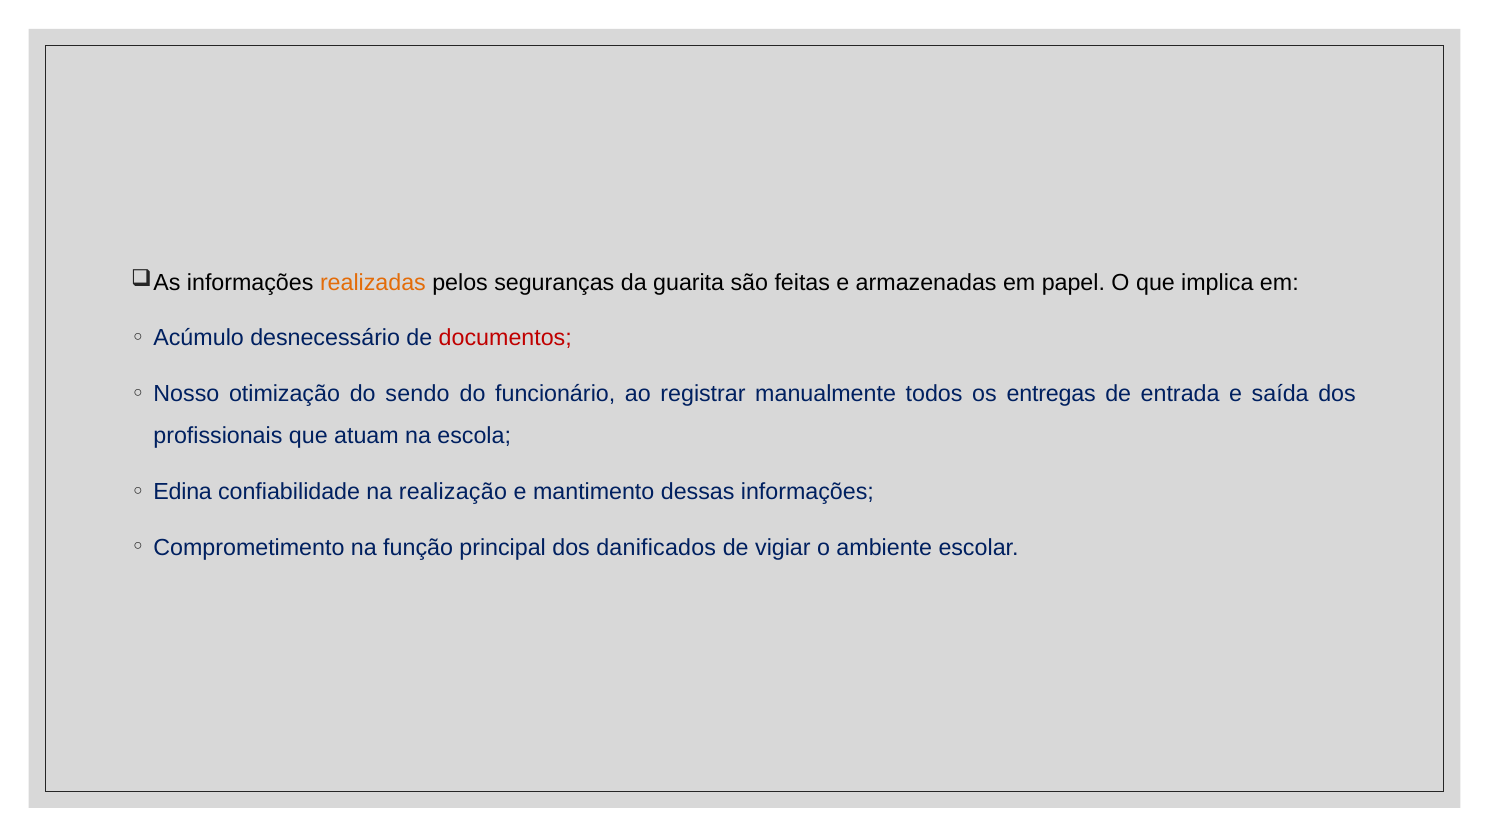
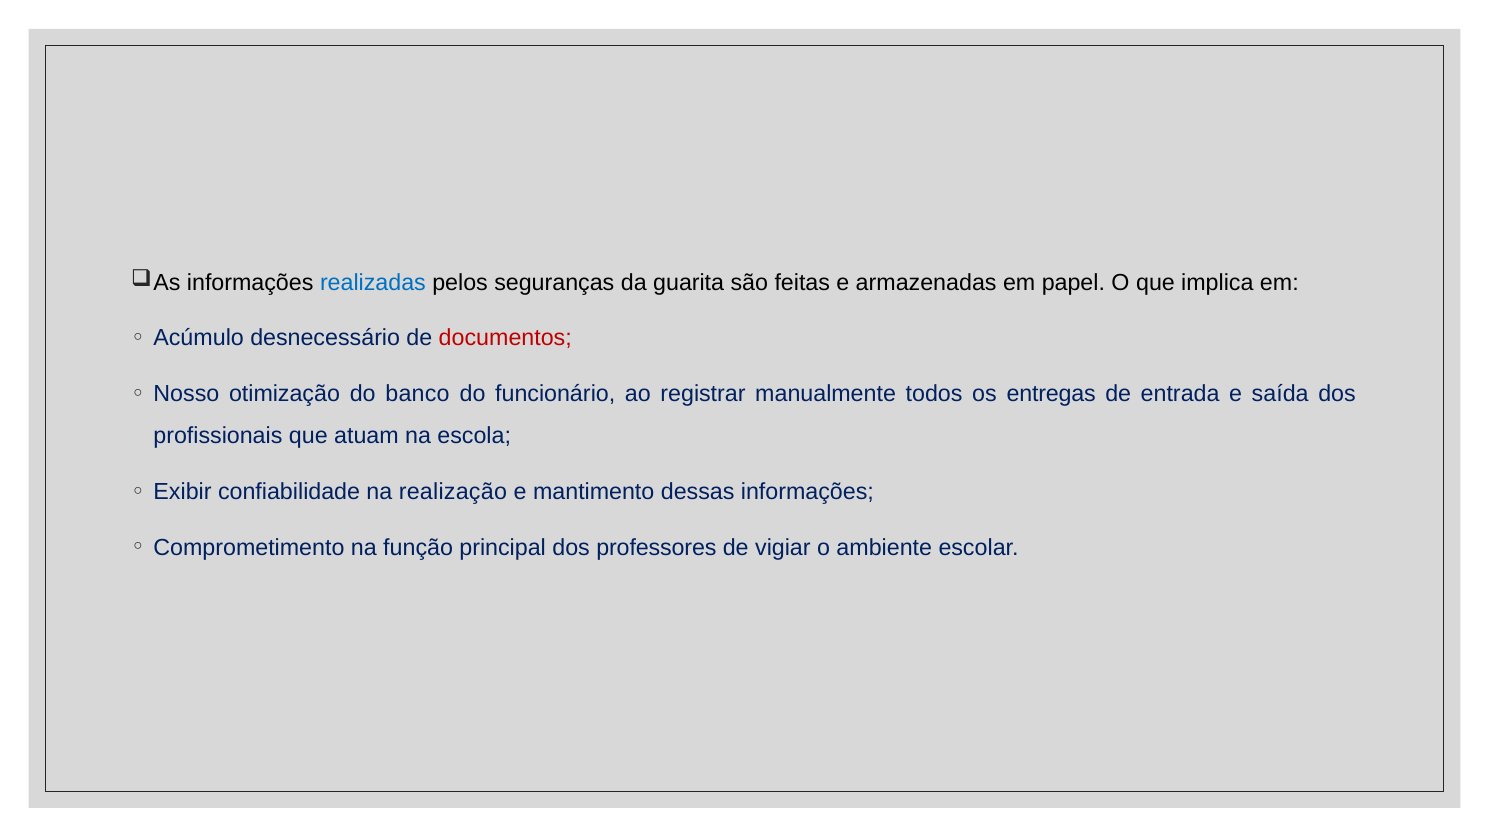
realizadas colour: orange -> blue
sendo: sendo -> banco
Edina: Edina -> Exibir
danificados: danificados -> professores
